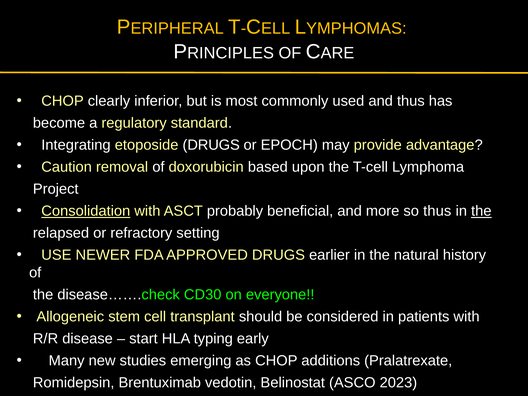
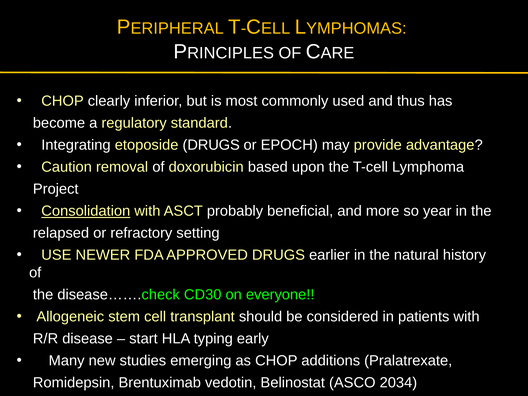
so thus: thus -> year
the at (481, 211) underline: present -> none
2023: 2023 -> 2034
